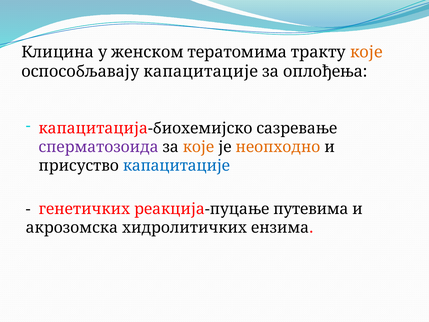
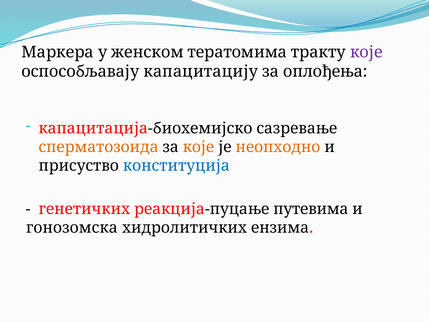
Клицина: Клицина -> Маркера
које at (366, 52) colour: orange -> purple
оспособљавају капацитације: капацитације -> капацитацију
сперматозоида colour: purple -> orange
присуство капацитације: капацитације -> конституција
акрозомска: акрозомска -> гонозомска
